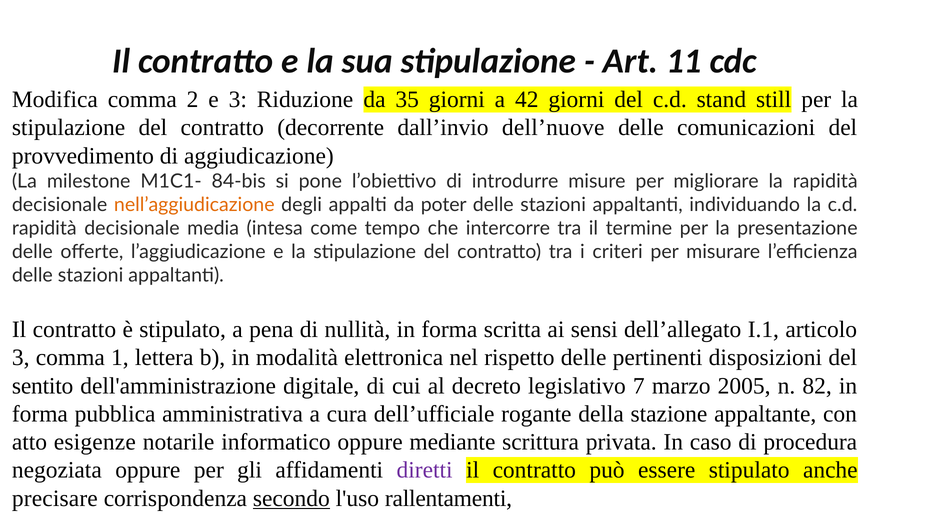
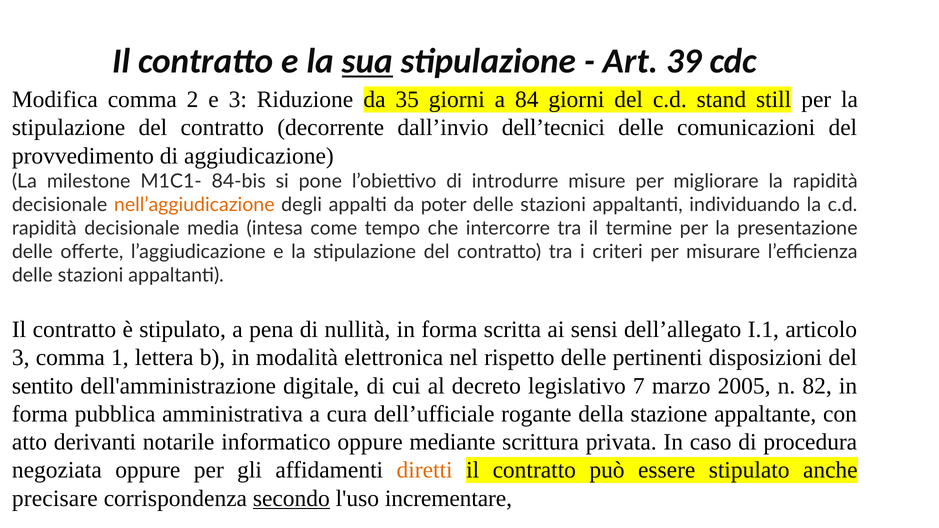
sua underline: none -> present
11: 11 -> 39
42: 42 -> 84
dell’nuove: dell’nuove -> dell’tecnici
esigenze: esigenze -> derivanti
diretti colour: purple -> orange
rallentamenti: rallentamenti -> incrementare
